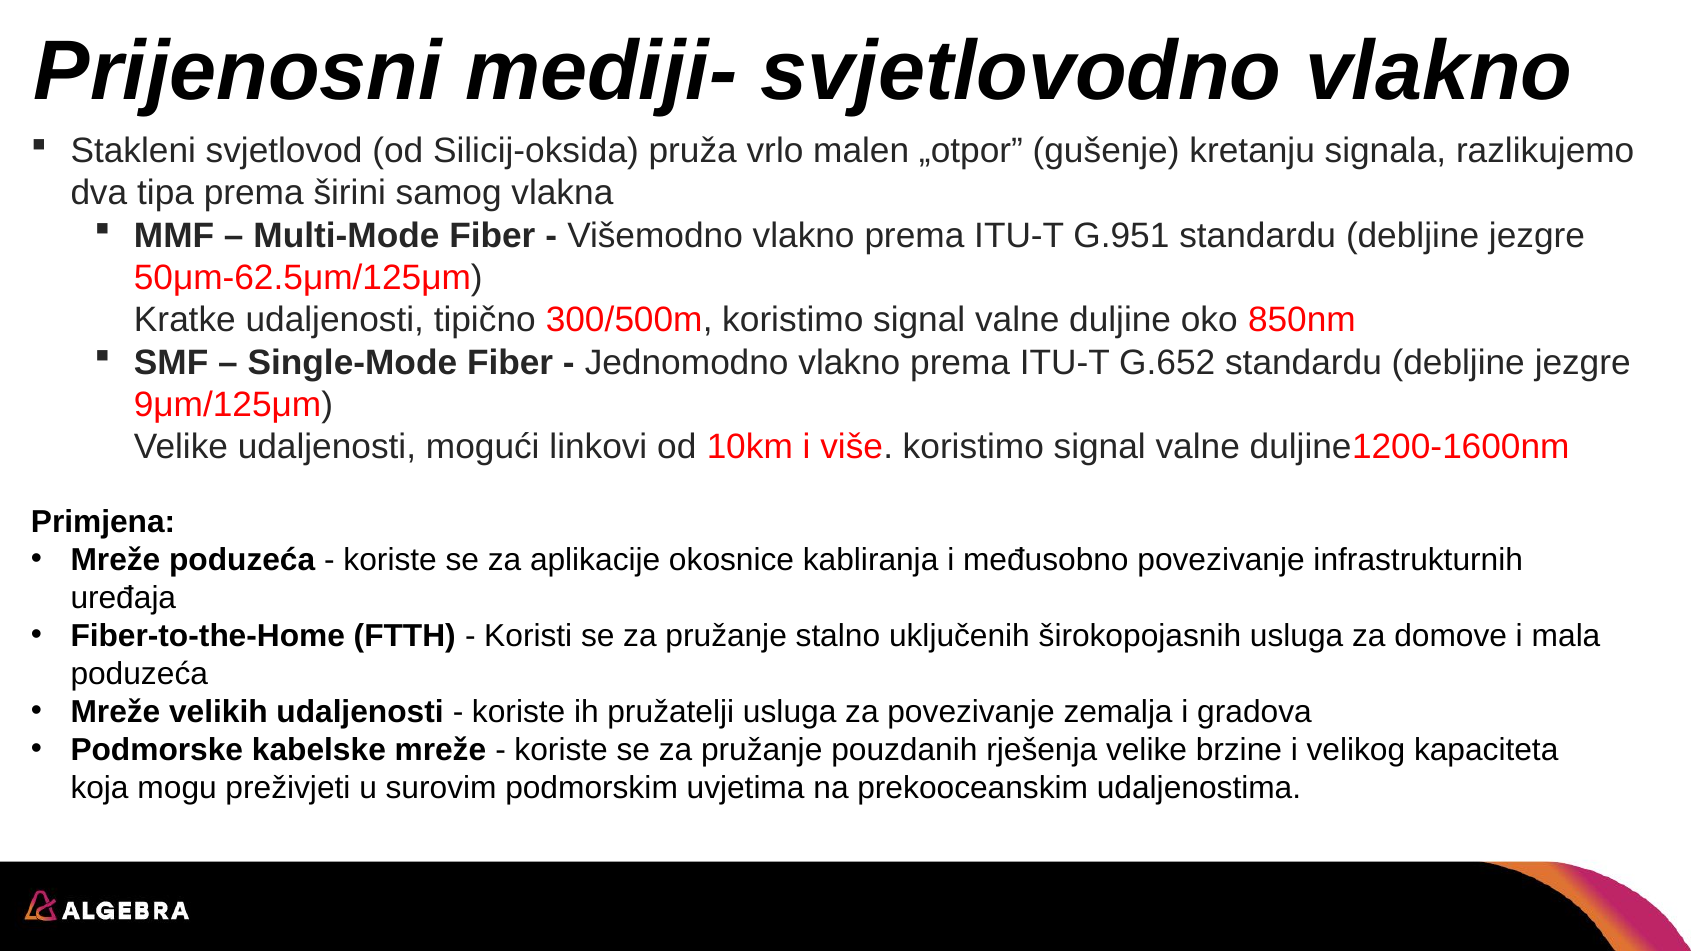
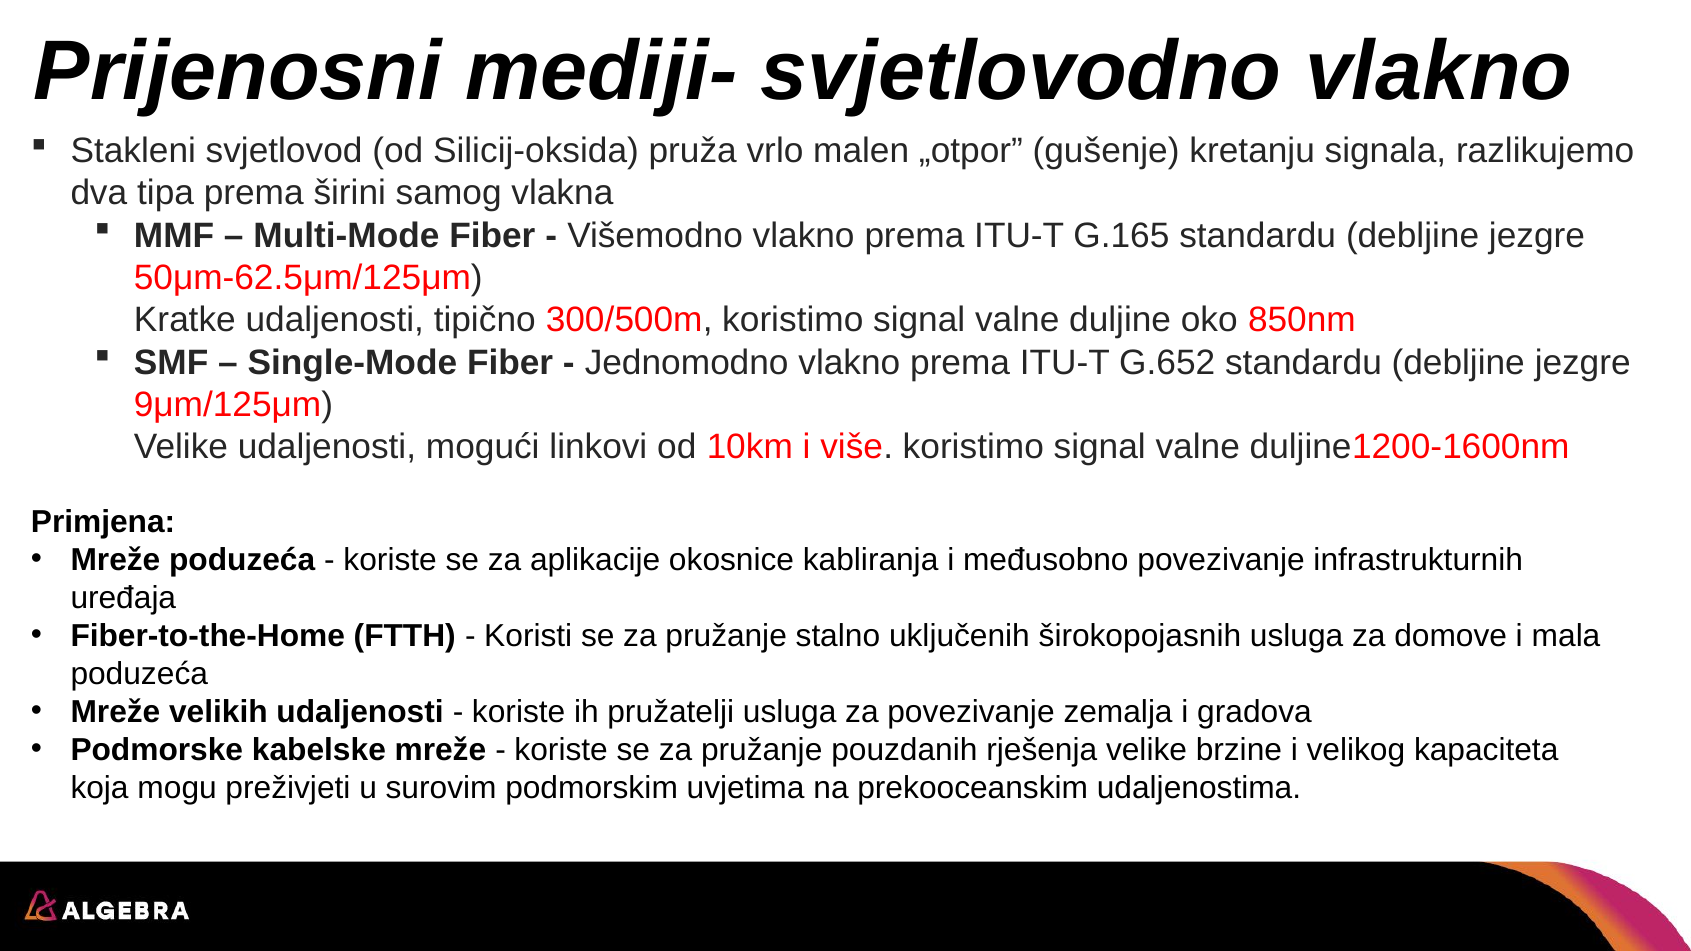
G.951: G.951 -> G.165
